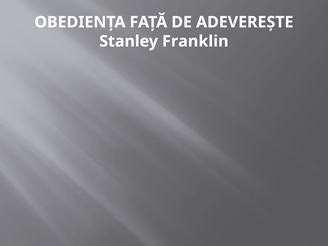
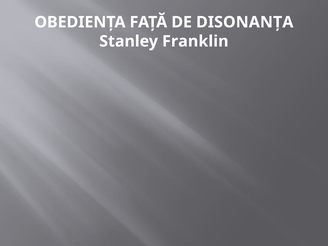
ADEVEREŞTE: ADEVEREŞTE -> DISONANŢA
